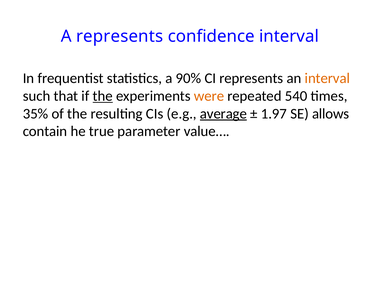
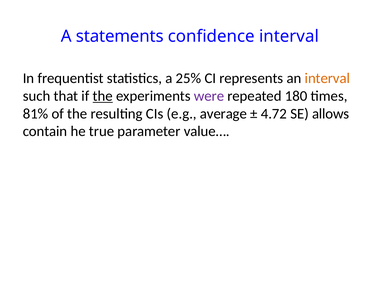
A represents: represents -> statements
90%: 90% -> 25%
were colour: orange -> purple
540: 540 -> 180
35%: 35% -> 81%
average underline: present -> none
1.97: 1.97 -> 4.72
